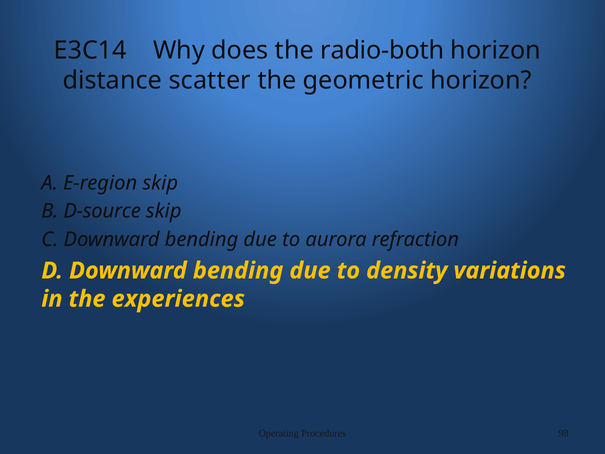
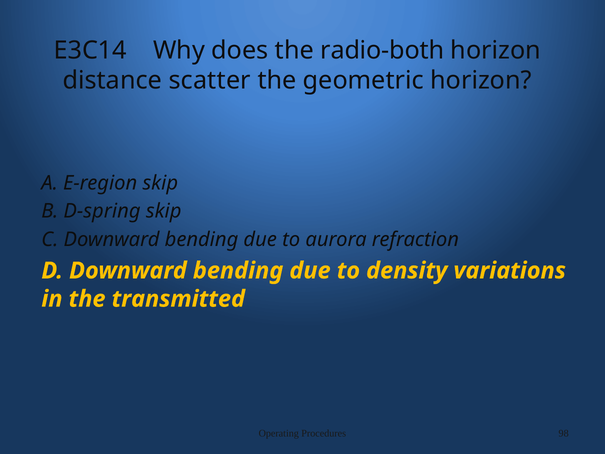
D-source: D-source -> D-spring
experiences: experiences -> transmitted
